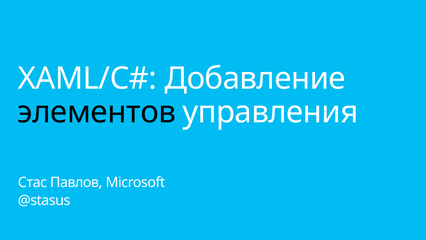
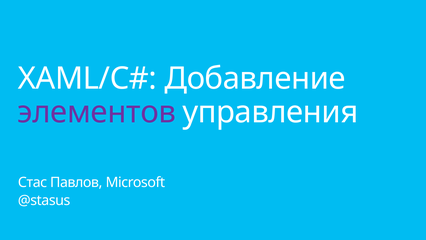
элементов colour: black -> purple
